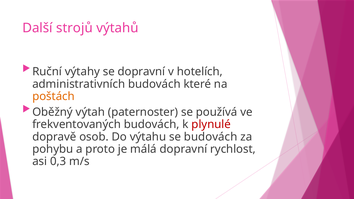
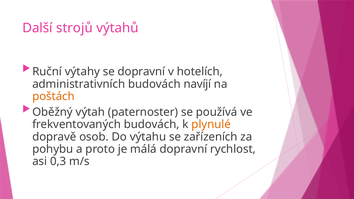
které: které -> navíjí
plynulé colour: red -> orange
se budovách: budovách -> zařízeních
